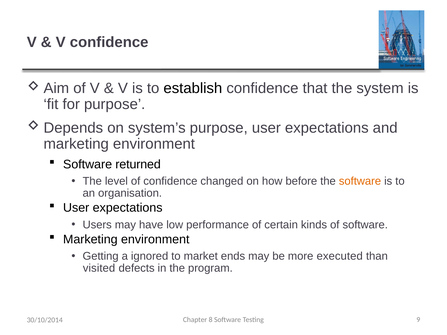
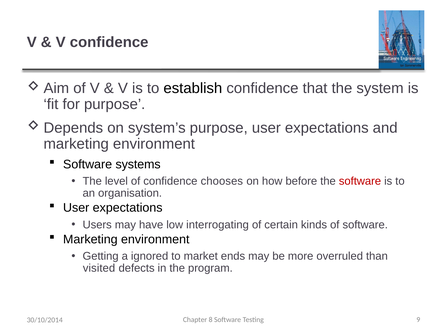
returned: returned -> systems
changed: changed -> chooses
software at (360, 181) colour: orange -> red
performance: performance -> interrogating
executed: executed -> overruled
